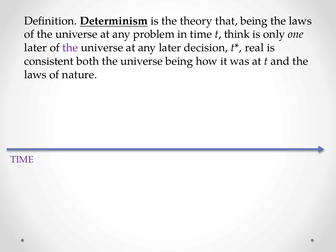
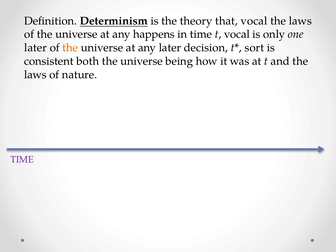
that being: being -> vocal
problem: problem -> happens
t think: think -> vocal
the at (70, 48) colour: purple -> orange
real: real -> sort
